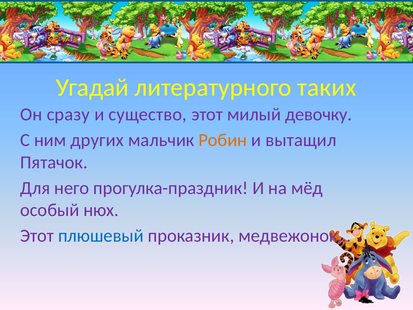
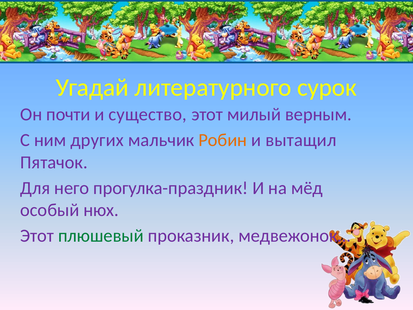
таких: таких -> сурок
сразу: сразу -> почти
девочку: девочку -> верным
плюшевый colour: blue -> green
